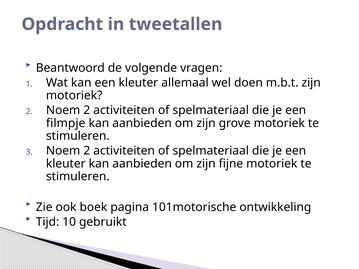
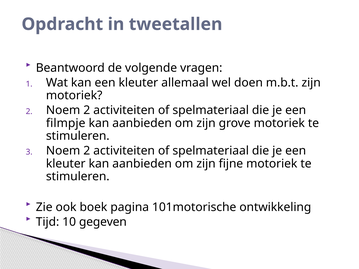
gebruikt: gebruikt -> gegeven
